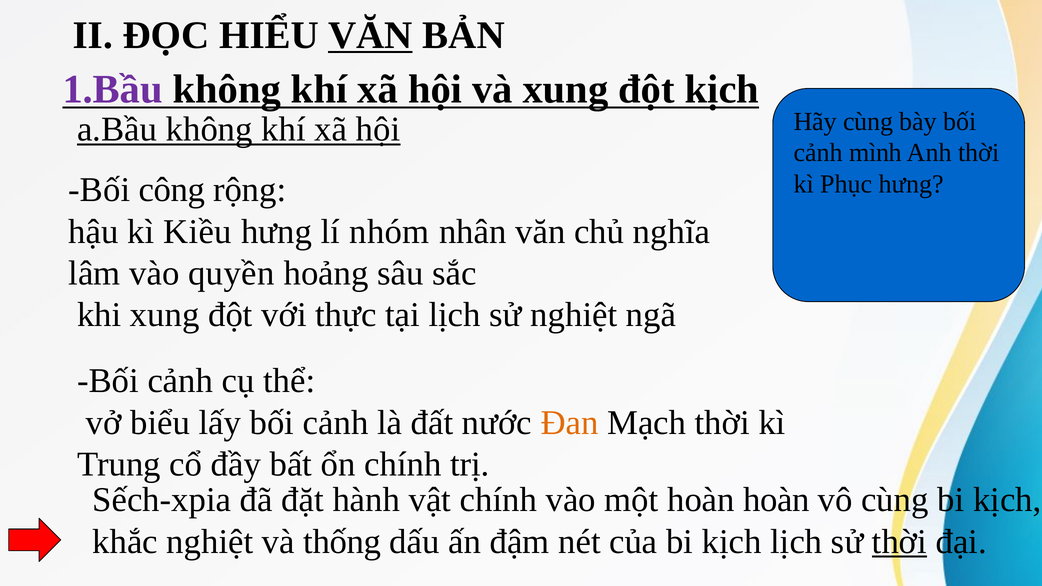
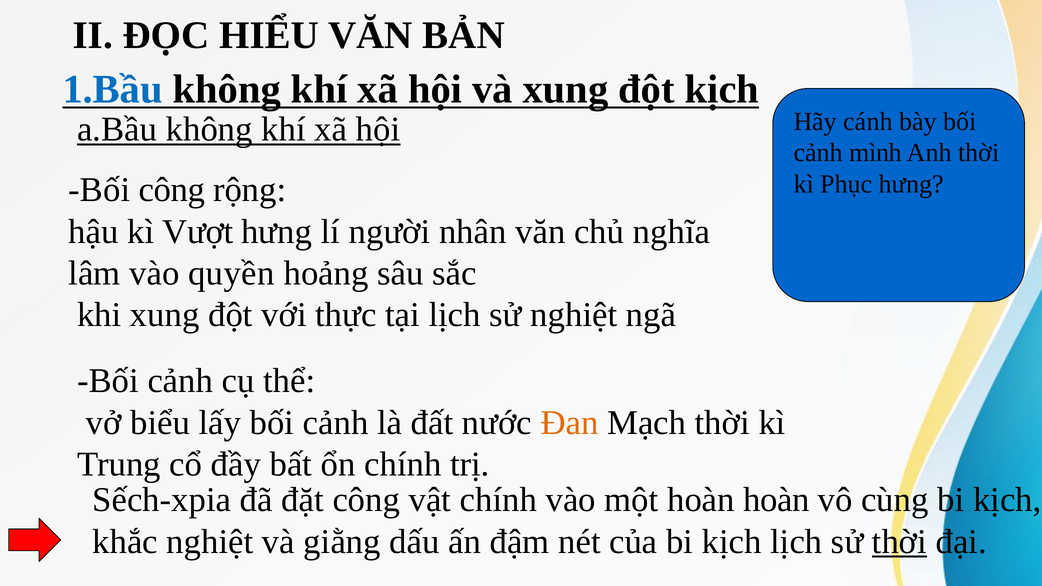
VĂN at (370, 35) underline: present -> none
1.Bầu colour: purple -> blue
Hãy cùng: cùng -> cánh
Kiều: Kiều -> Vượt
nhóm: nhóm -> người
đặt hành: hành -> công
thống: thống -> giằng
